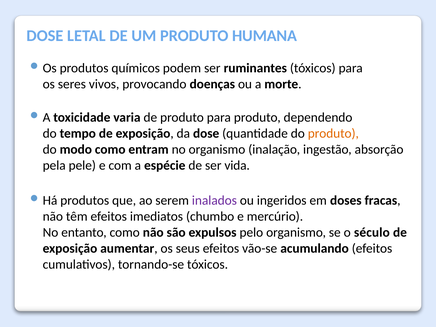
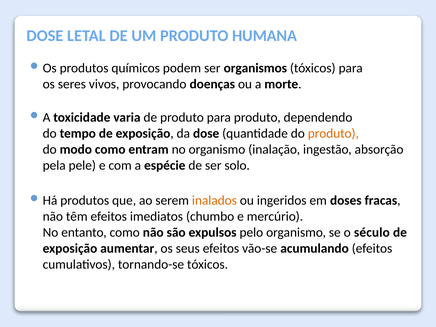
ruminantes: ruminantes -> organismos
vida: vida -> solo
inalados colour: purple -> orange
